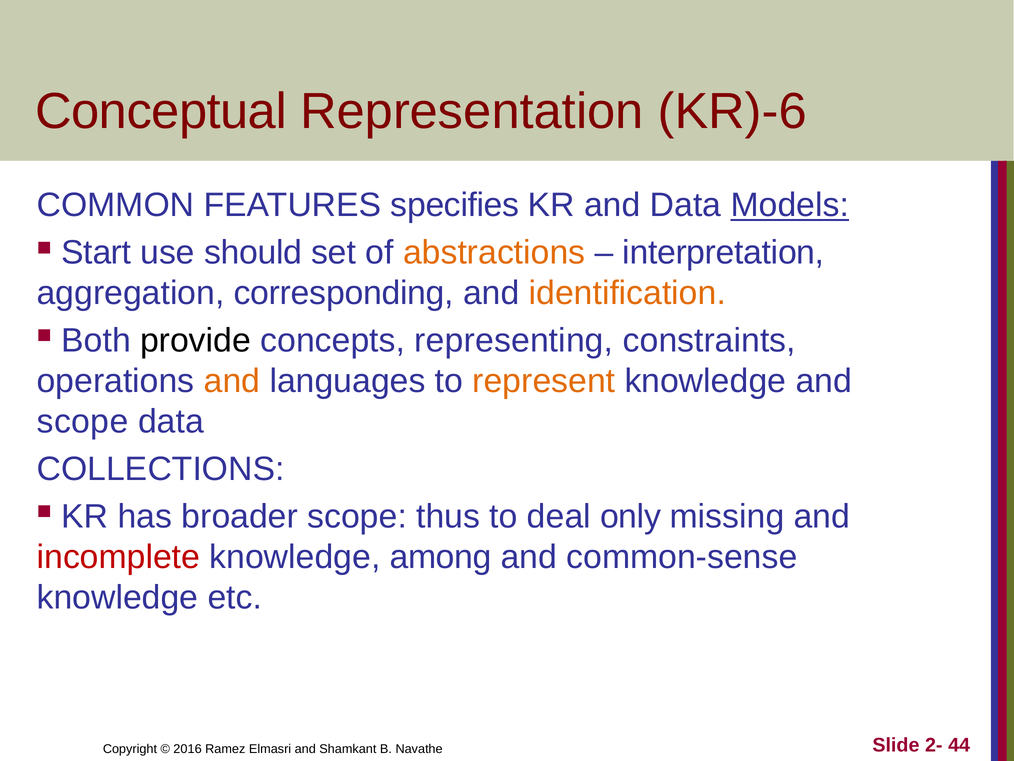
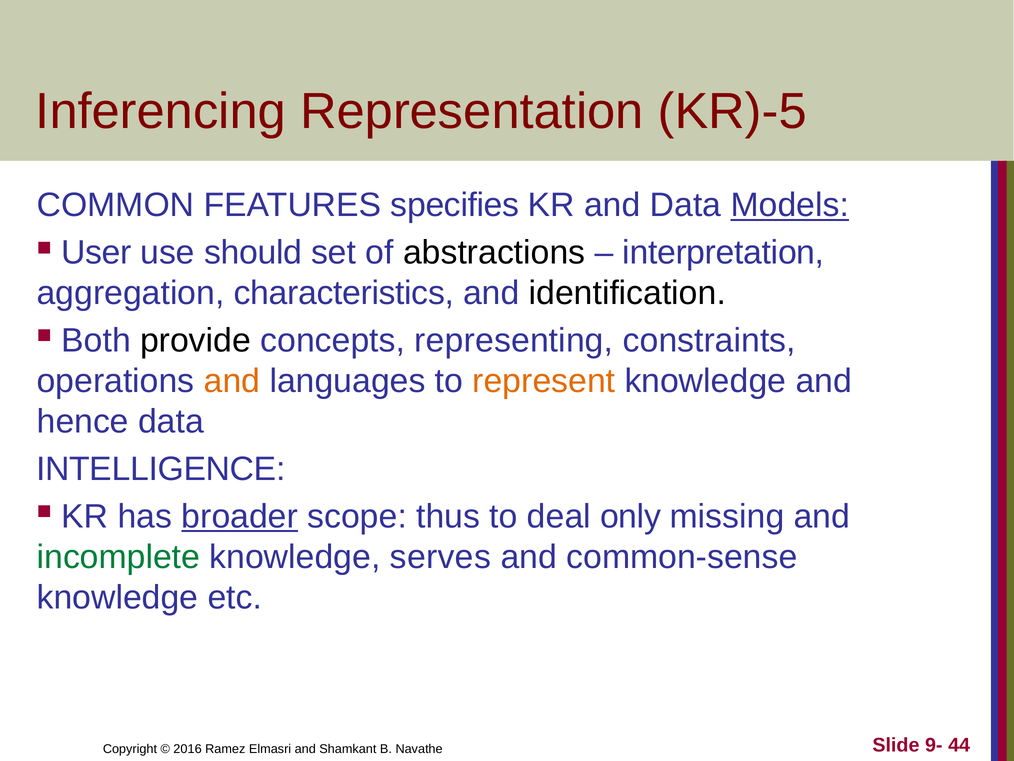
Conceptual: Conceptual -> Inferencing
KR)-6: KR)-6 -> KR)-5
Start: Start -> User
abstractions colour: orange -> black
corresponding: corresponding -> characteristics
identification colour: orange -> black
scope at (83, 421): scope -> hence
COLLECTIONS: COLLECTIONS -> INTELLIGENCE
broader underline: none -> present
incomplete colour: red -> green
among: among -> serves
2-: 2- -> 9-
